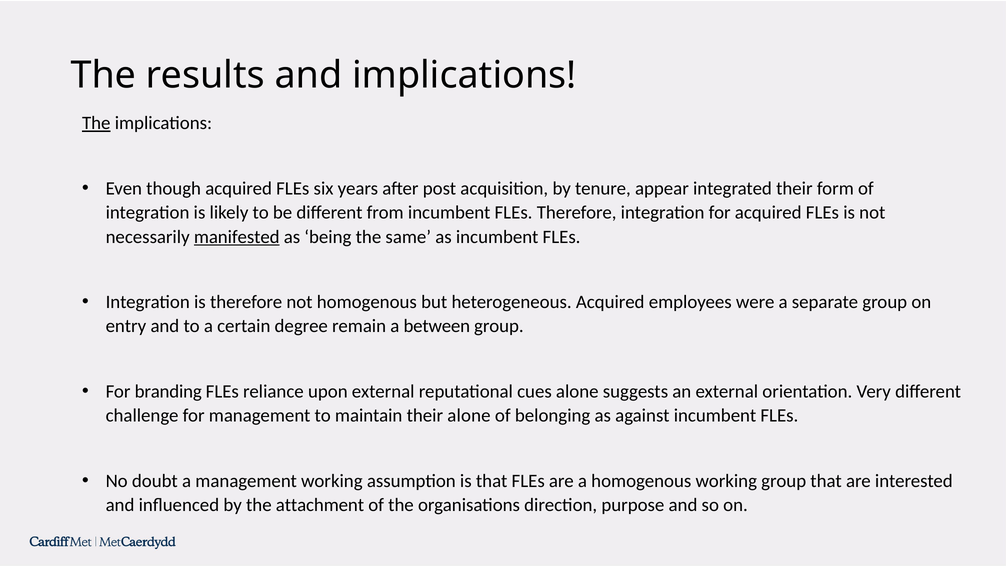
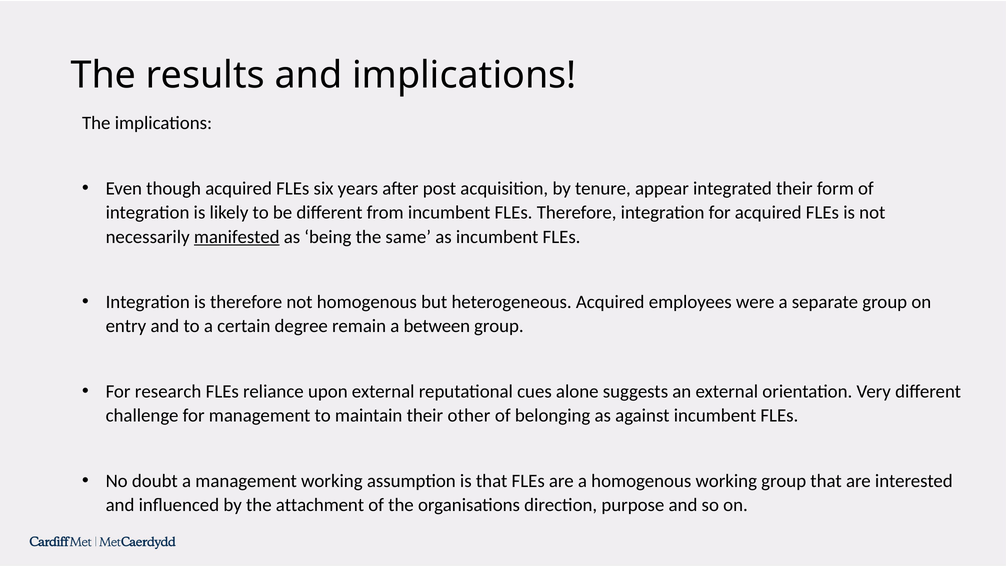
The at (96, 123) underline: present -> none
branding: branding -> research
their alone: alone -> other
